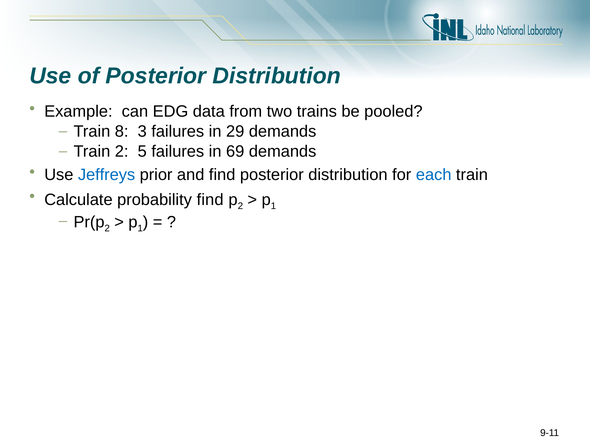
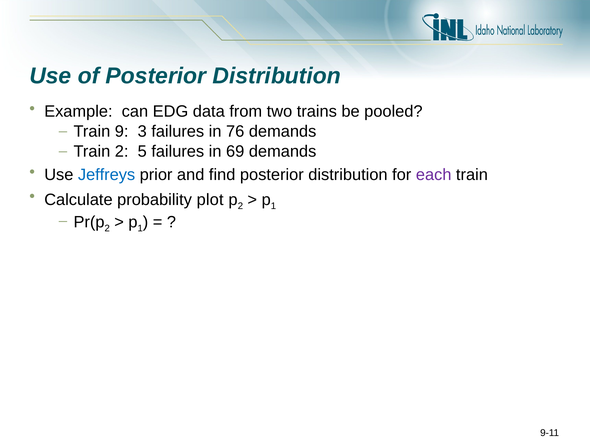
8: 8 -> 9
29: 29 -> 76
each colour: blue -> purple
probability find: find -> plot
